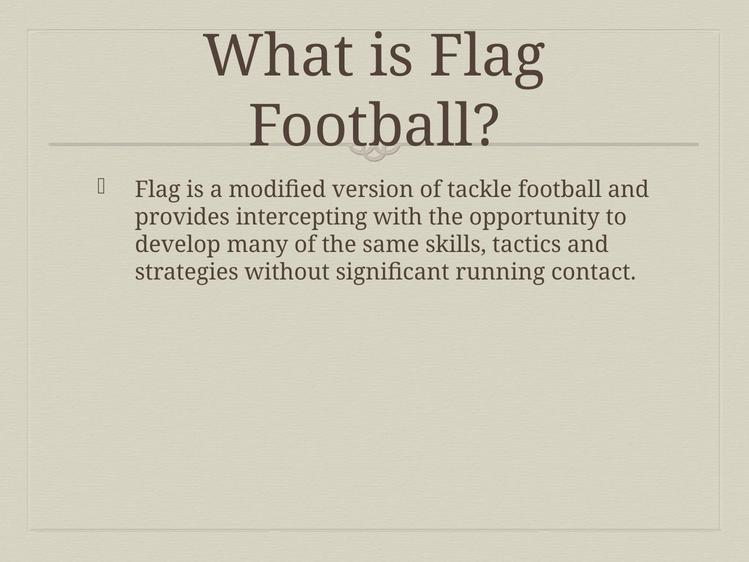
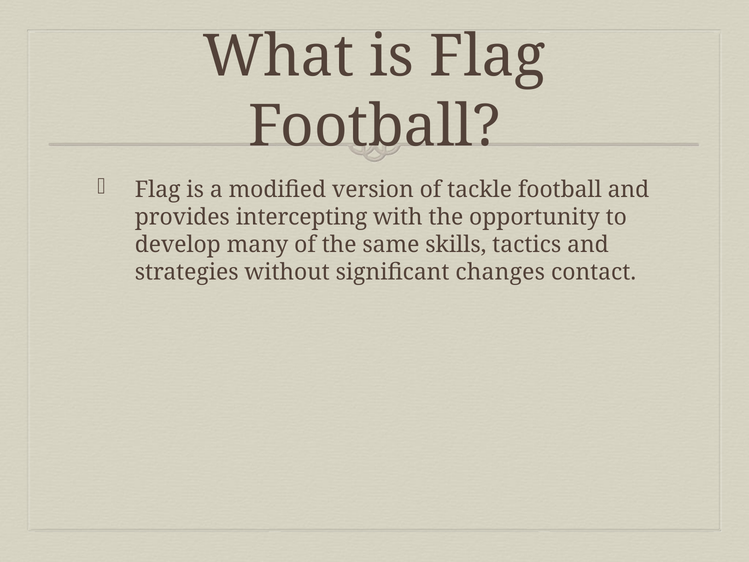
running: running -> changes
